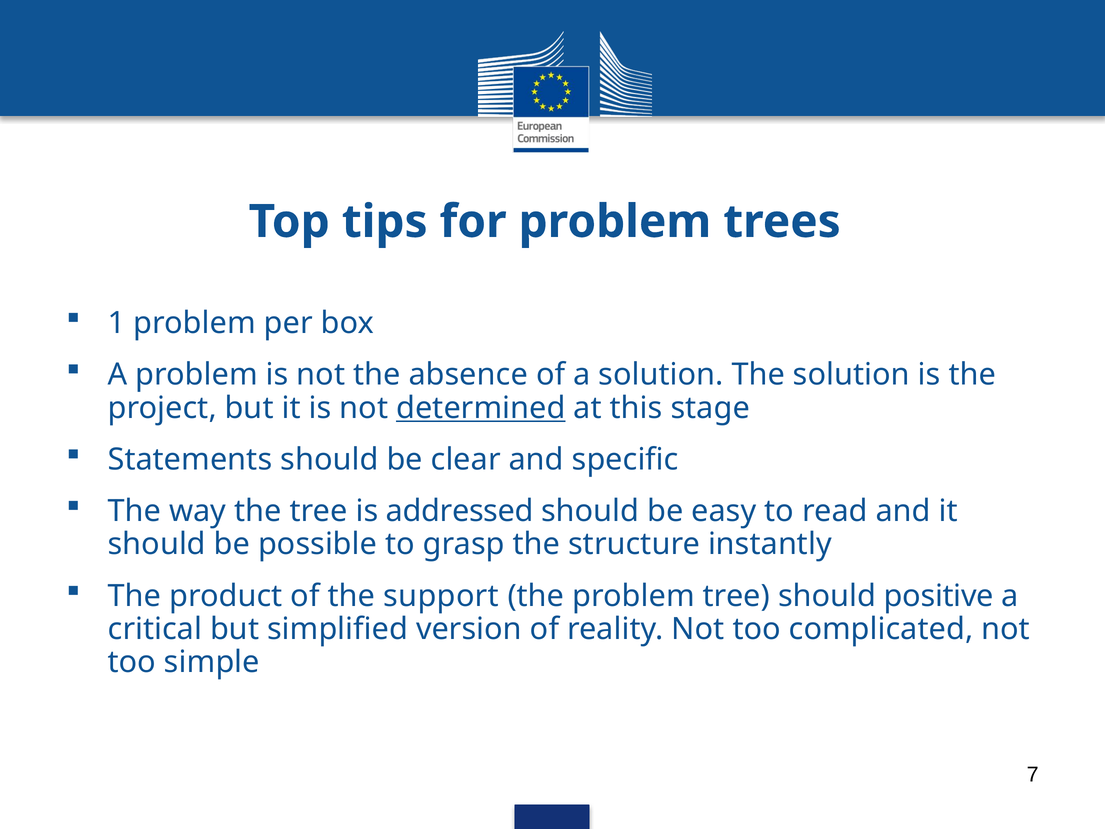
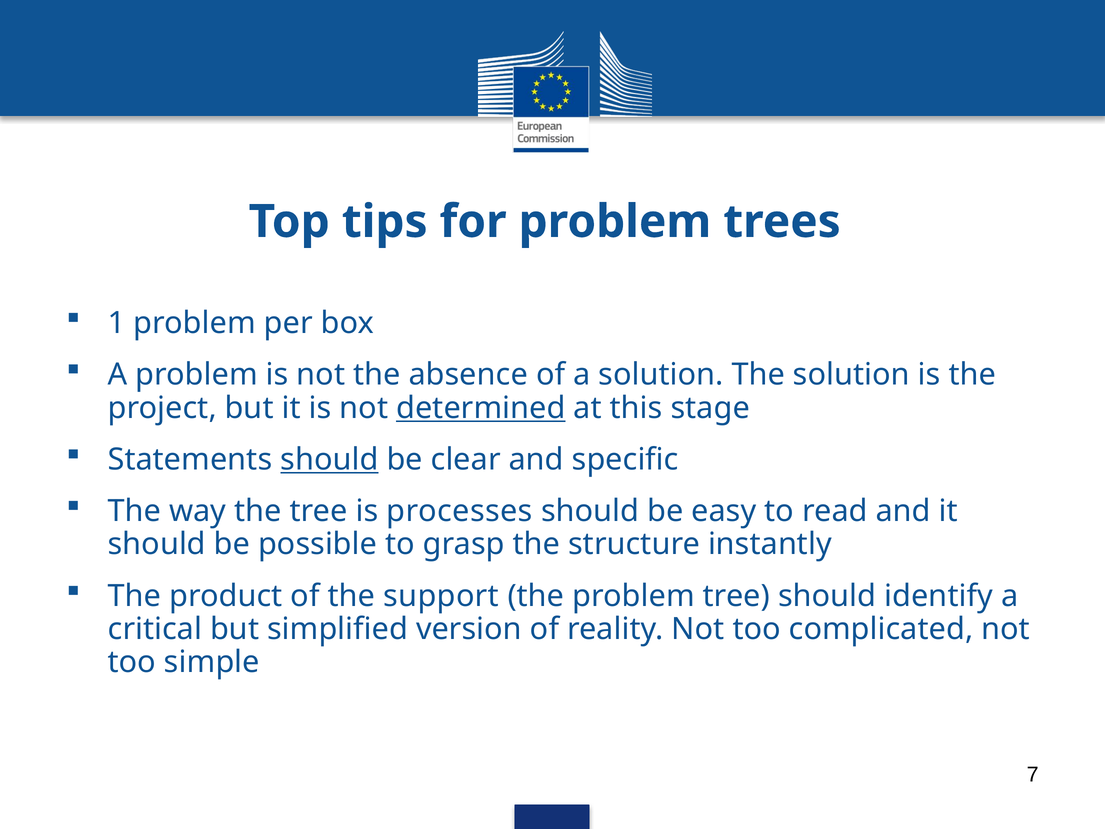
should at (329, 459) underline: none -> present
addressed: addressed -> processes
positive: positive -> identify
